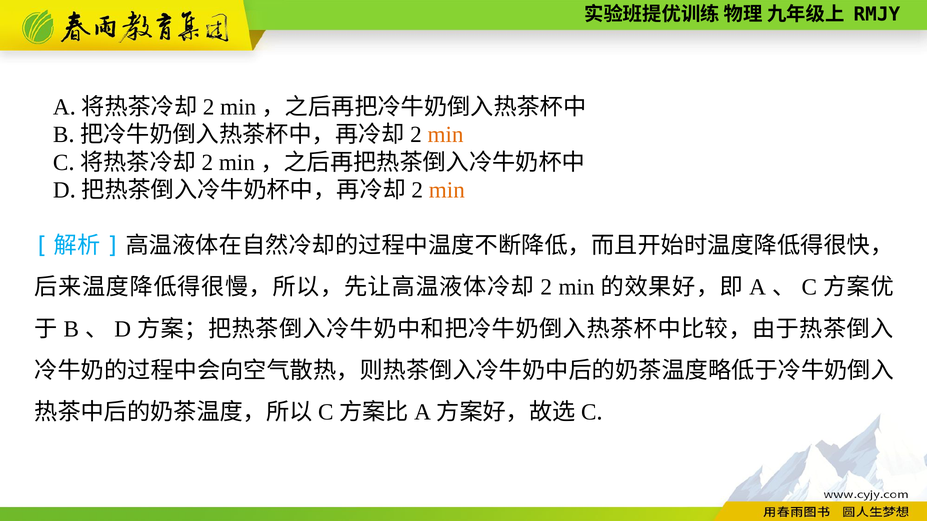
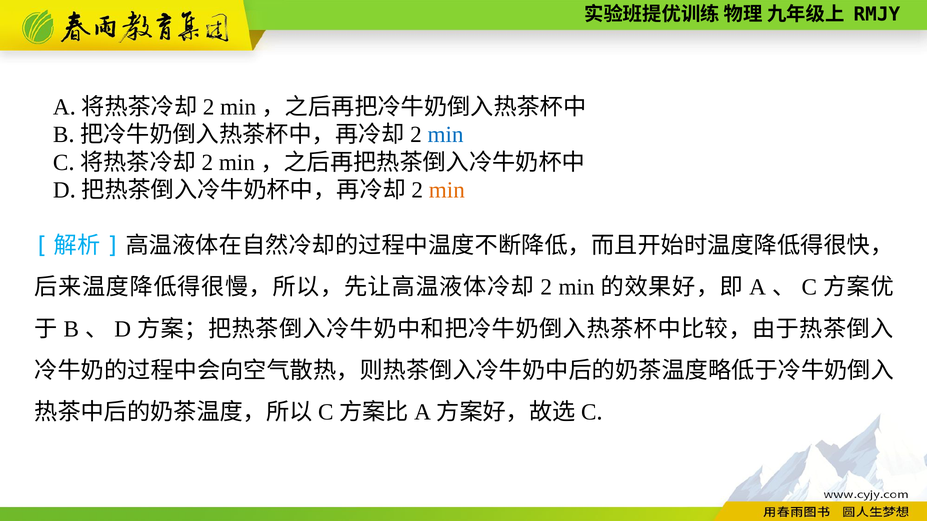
min at (446, 135) colour: orange -> blue
